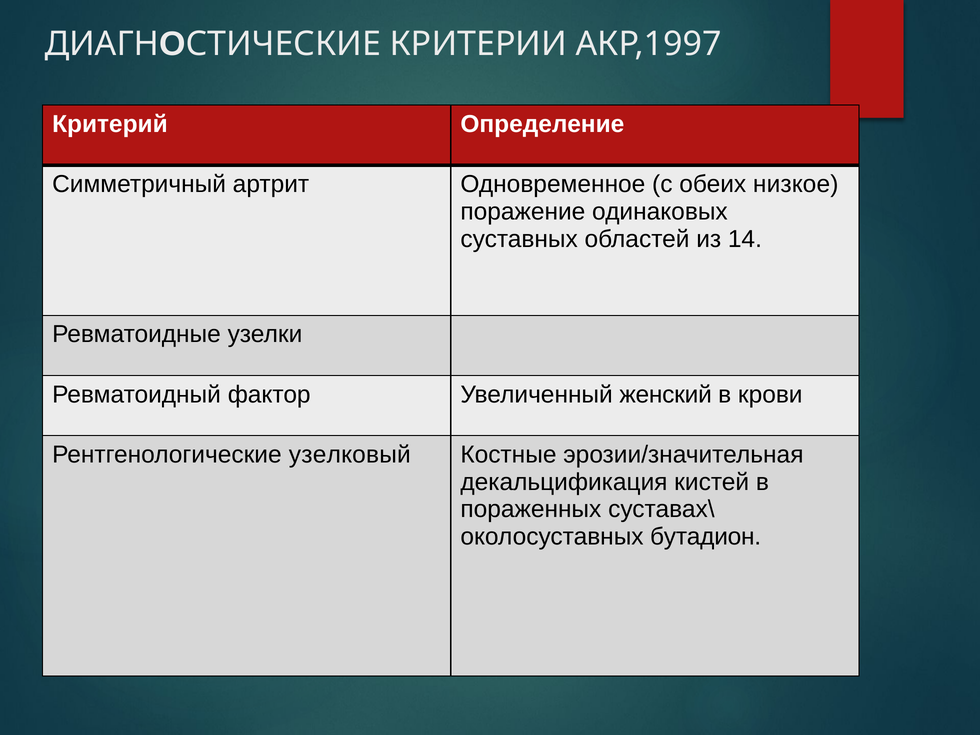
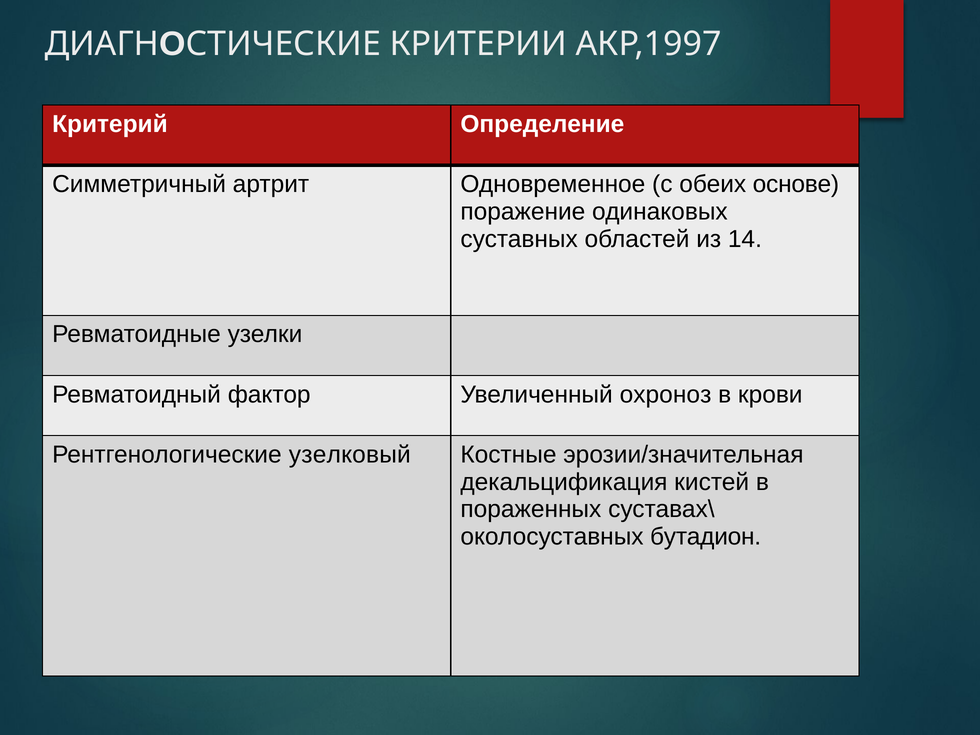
низкое: низкое -> основе
женский: женский -> охроноз
